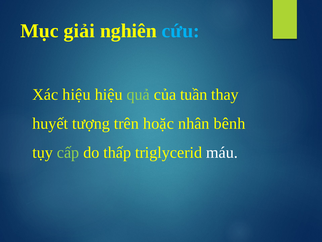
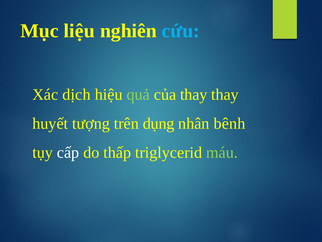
giải: giải -> liệu
Xác hiệu: hiệu -> dịch
của tuần: tuần -> thay
hoặc: hoặc -> dụng
cấp colour: light green -> white
máu colour: white -> light green
